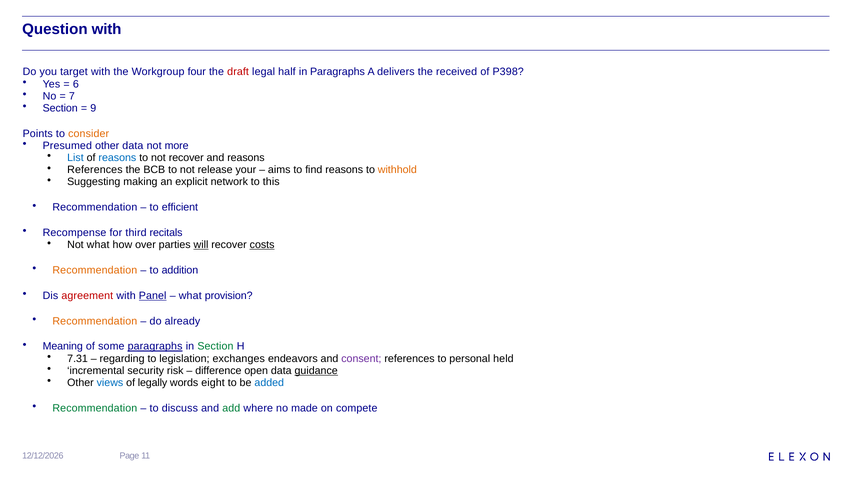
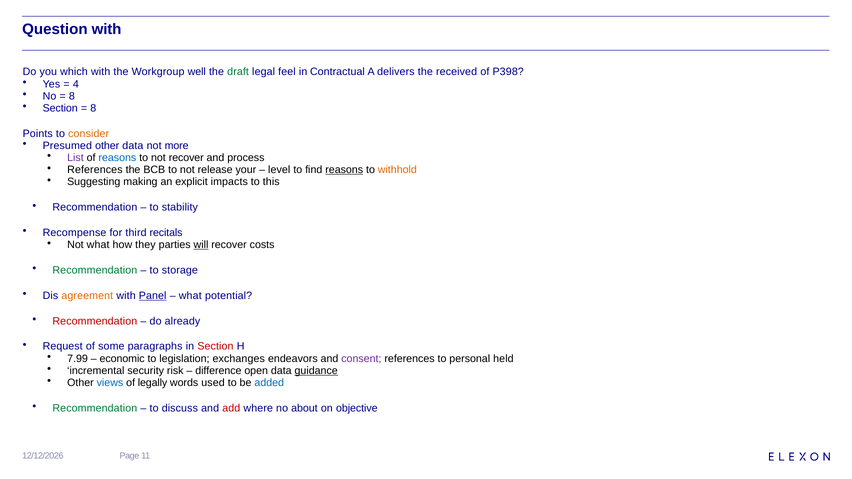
target: target -> which
four: four -> well
draft colour: red -> green
half: half -> feel
in Paragraphs: Paragraphs -> Contractual
6: 6 -> 4
7 at (72, 96): 7 -> 8
9 at (93, 108): 9 -> 8
List colour: blue -> purple
and reasons: reasons -> process
aims: aims -> level
reasons at (344, 170) underline: none -> present
network: network -> impacts
efficient: efficient -> stability
over: over -> they
costs underline: present -> none
Recommendation at (95, 270) colour: orange -> green
addition: addition -> storage
agreement colour: red -> orange
provision: provision -> potential
Recommendation at (95, 321) colour: orange -> red
Meaning: Meaning -> Request
paragraphs at (155, 347) underline: present -> none
Section at (215, 347) colour: green -> red
7.31: 7.31 -> 7.99
regarding: regarding -> economic
eight: eight -> used
add colour: green -> red
made: made -> about
compete: compete -> objective
